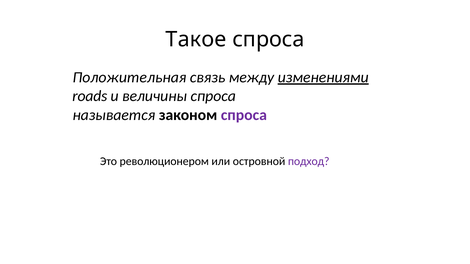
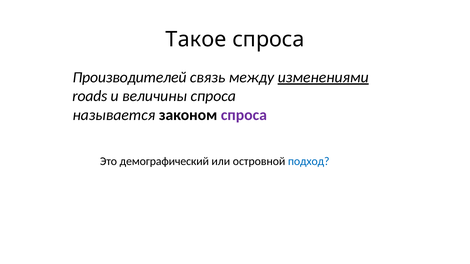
Положительная: Положительная -> Производителей
революционером: революционером -> демографический
подход colour: purple -> blue
